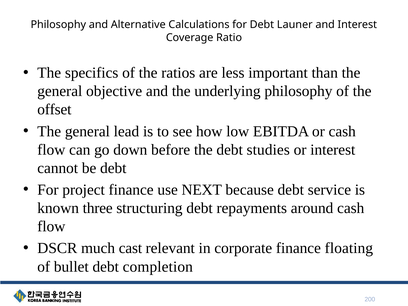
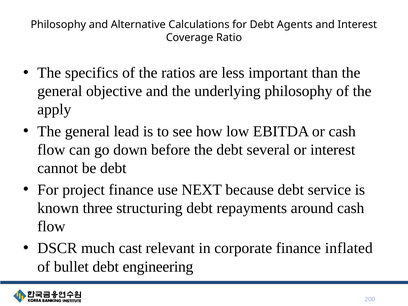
Launer: Launer -> Agents
offset: offset -> apply
studies: studies -> several
floating: floating -> inflated
completion: completion -> engineering
